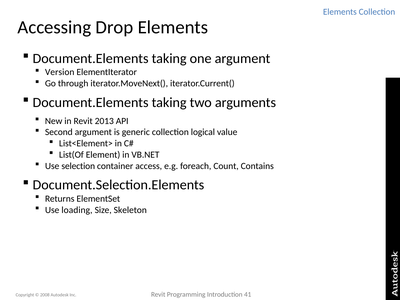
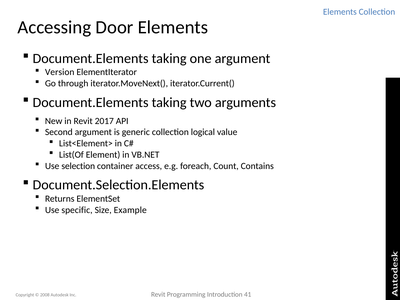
Drop: Drop -> Door
2013: 2013 -> 2017
loading: loading -> specific
Skeleton: Skeleton -> Example
